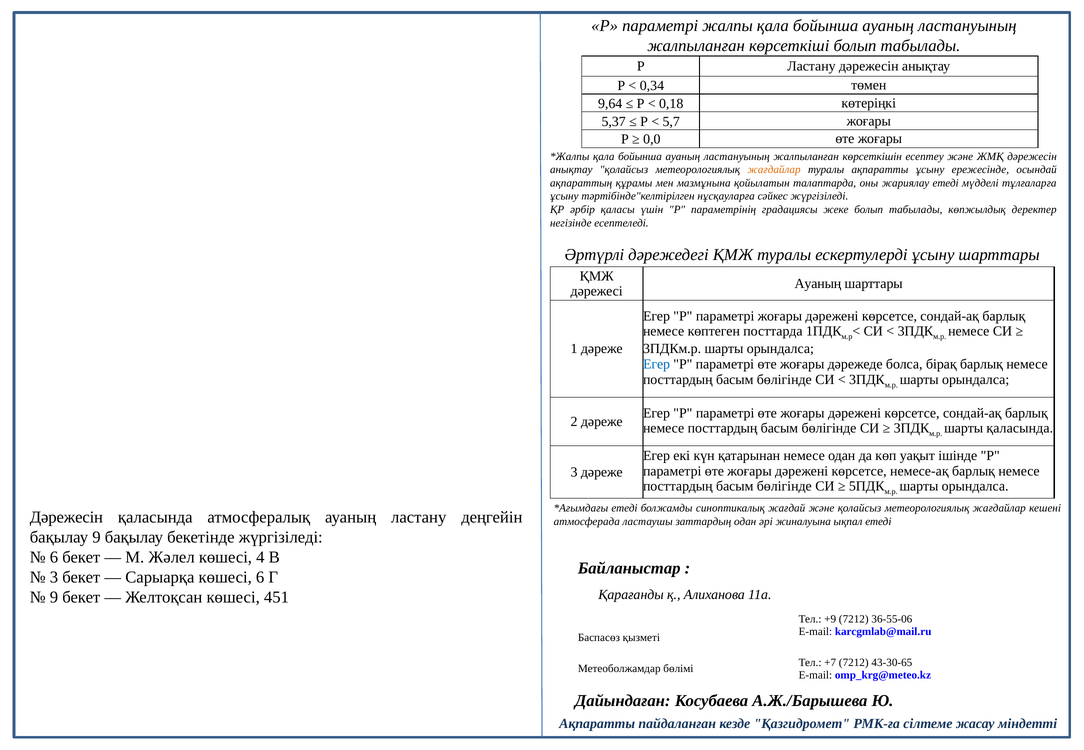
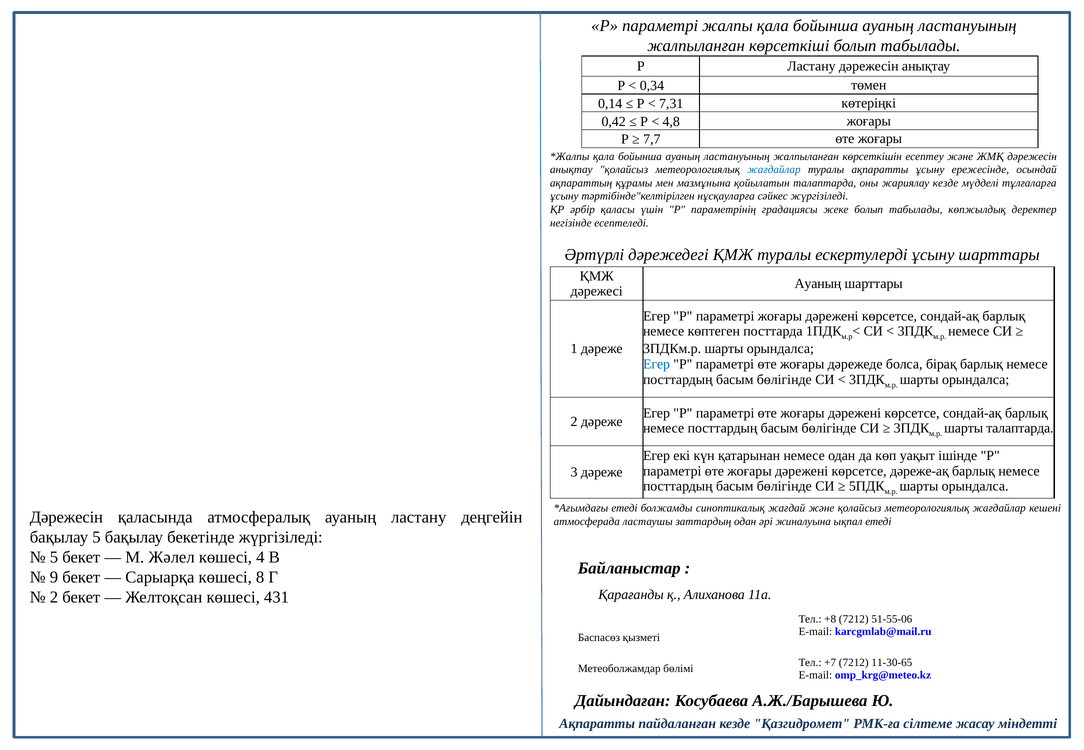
9,64: 9,64 -> 0,14
0,18: 0,18 -> 7,31
5,37: 5,37 -> 0,42
5,7: 5,7 -> 4,8
0,0: 0,0 -> 7,7
жағдайлар at (774, 170) colour: orange -> blue
жариялау етеді: етеді -> кезде
шарты қаласында: қаласында -> талаптарда
немесе-ақ: немесе-ақ -> дәреже-ақ
бақылау 9: 9 -> 5
6 at (54, 557): 6 -> 5
3 at (54, 577): 3 -> 9
көшесі 6: 6 -> 8
9 at (54, 597): 9 -> 2
451: 451 -> 431
+9: +9 -> +8
36-55-06: 36-55-06 -> 51-55-06
43-30-65: 43-30-65 -> 11-30-65
